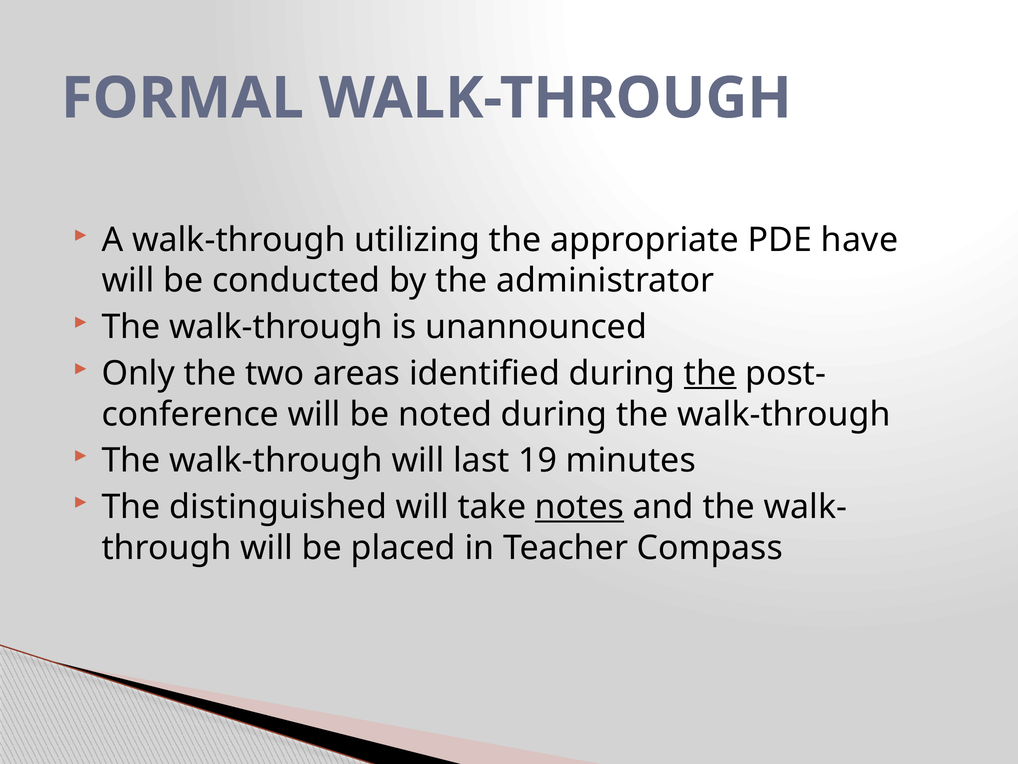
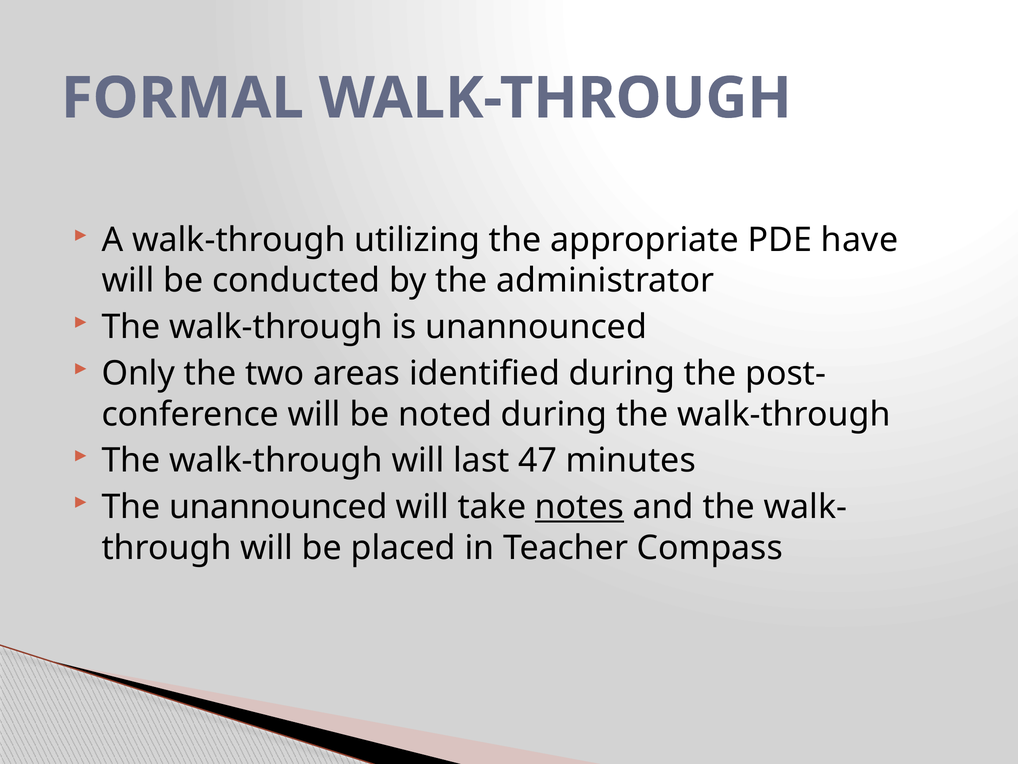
the at (710, 373) underline: present -> none
19: 19 -> 47
The distinguished: distinguished -> unannounced
